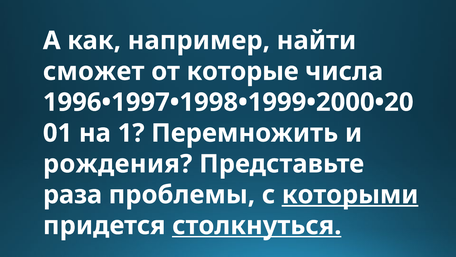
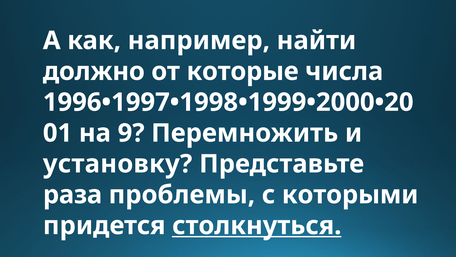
сможет: сможет -> должно
1: 1 -> 9
рождения: рождения -> установку
которыми underline: present -> none
